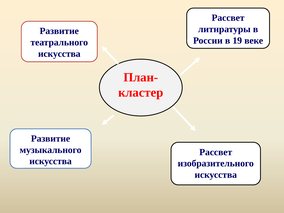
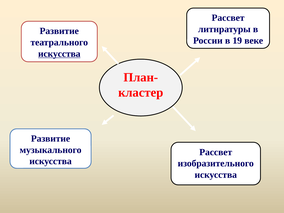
искусства at (59, 54) underline: none -> present
